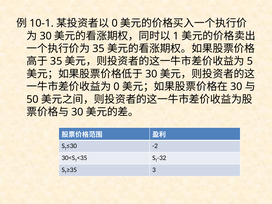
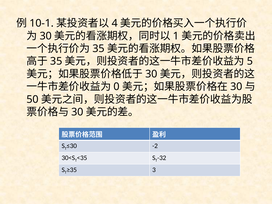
0 at (115, 23): 0 -> 4
